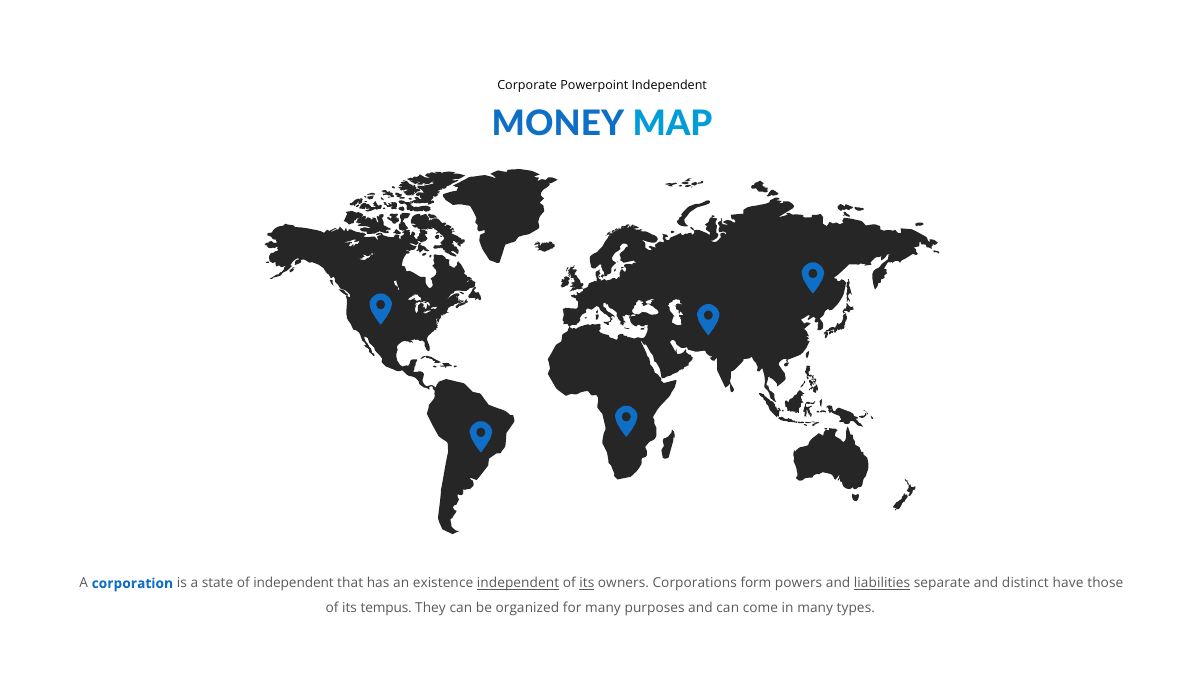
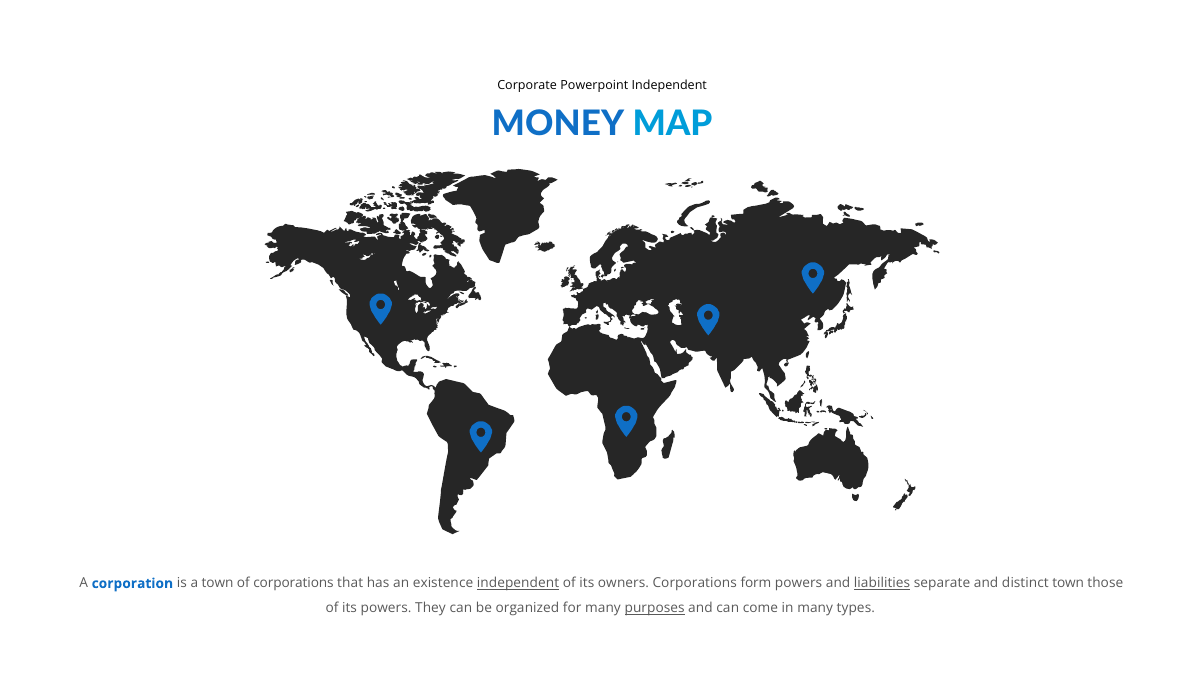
a state: state -> town
of independent: independent -> corporations
its at (587, 583) underline: present -> none
distinct have: have -> town
its tempus: tempus -> powers
purposes underline: none -> present
